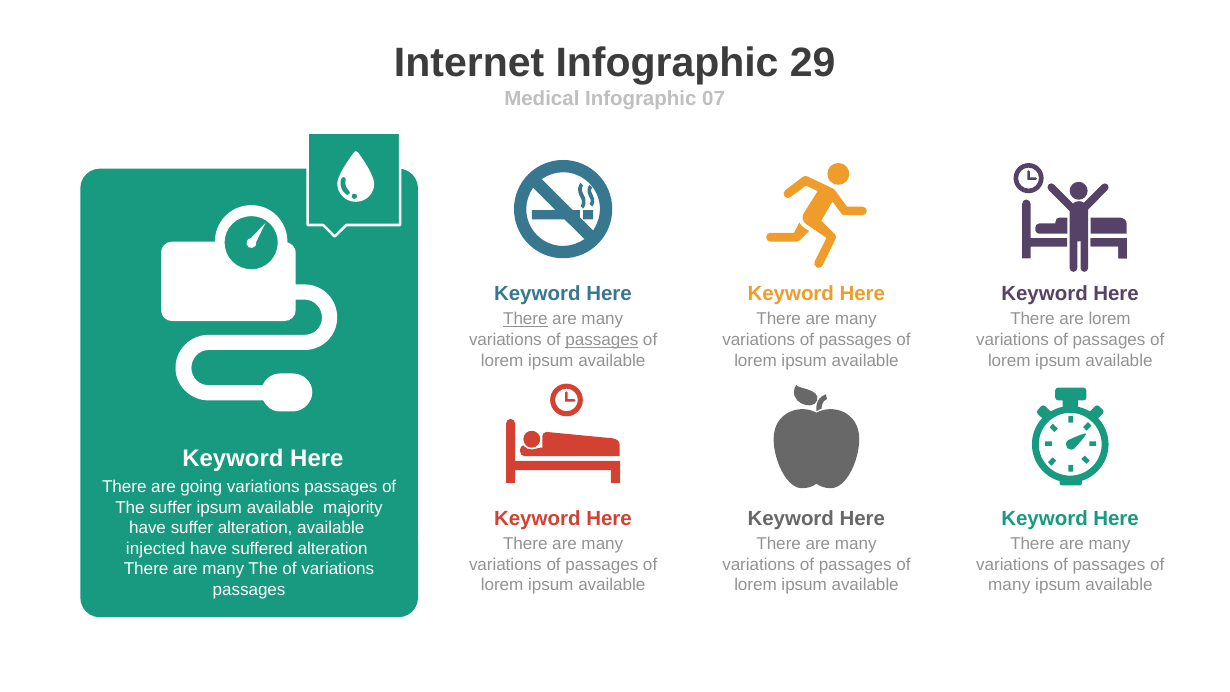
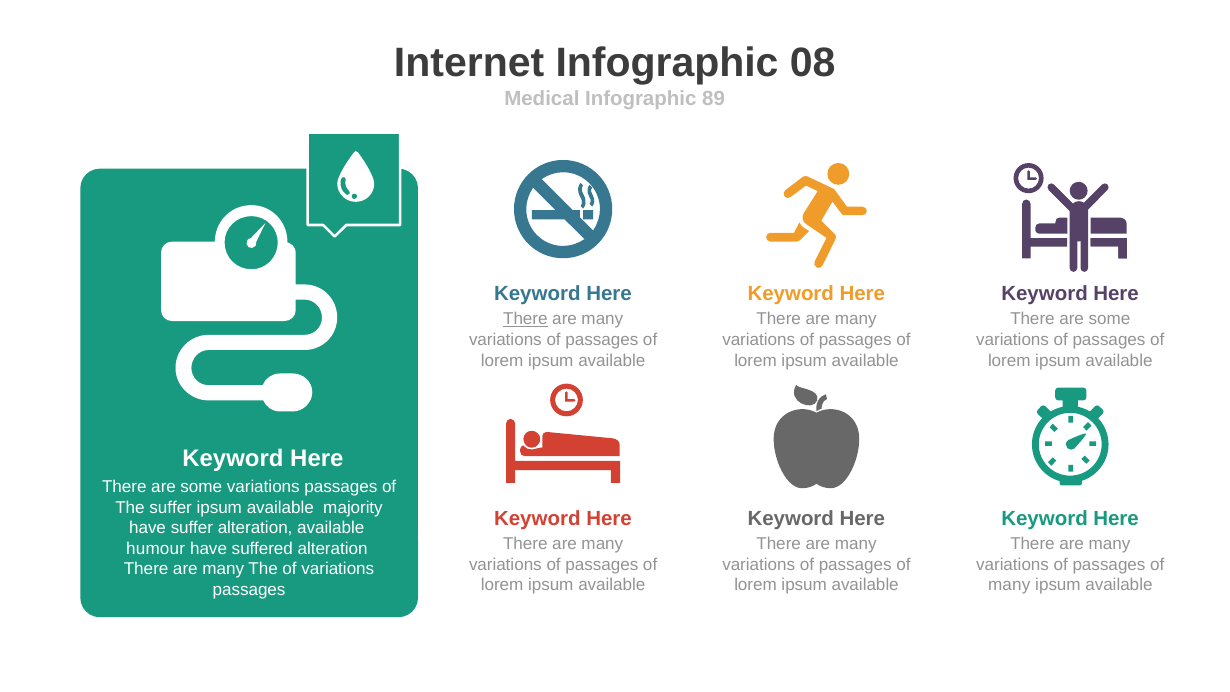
29: 29 -> 08
07: 07 -> 89
lorem at (1110, 319): lorem -> some
passages at (602, 340) underline: present -> none
going at (201, 487): going -> some
injected: injected -> humour
